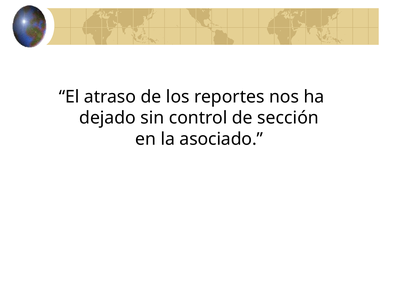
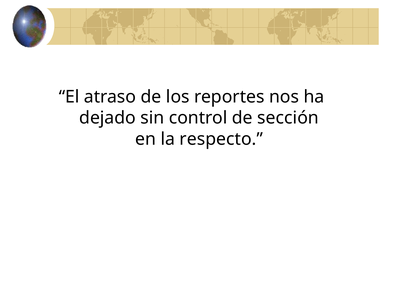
asociado: asociado -> respecto
